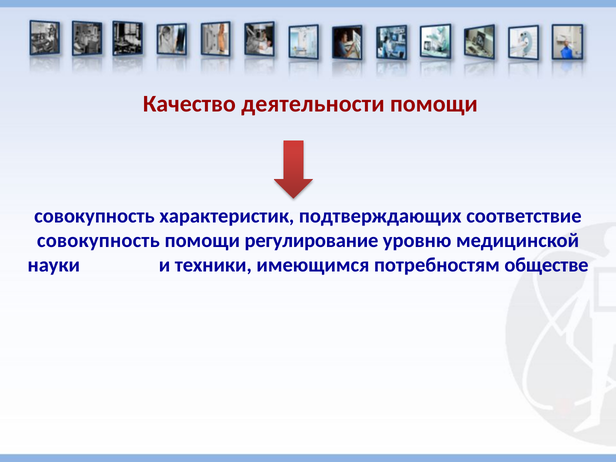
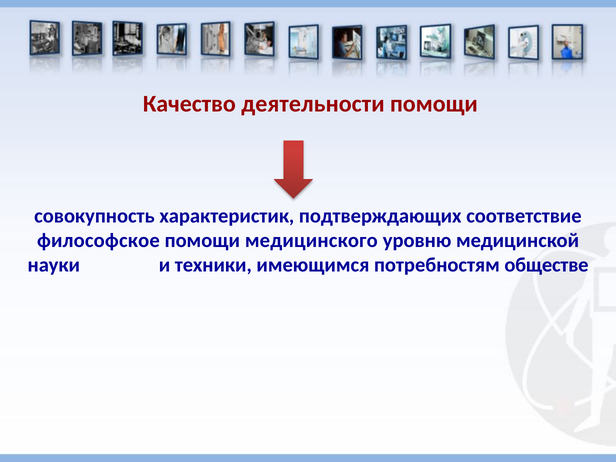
совокупность at (98, 241): совокупность -> философское
регулирование: регулирование -> медицинского
